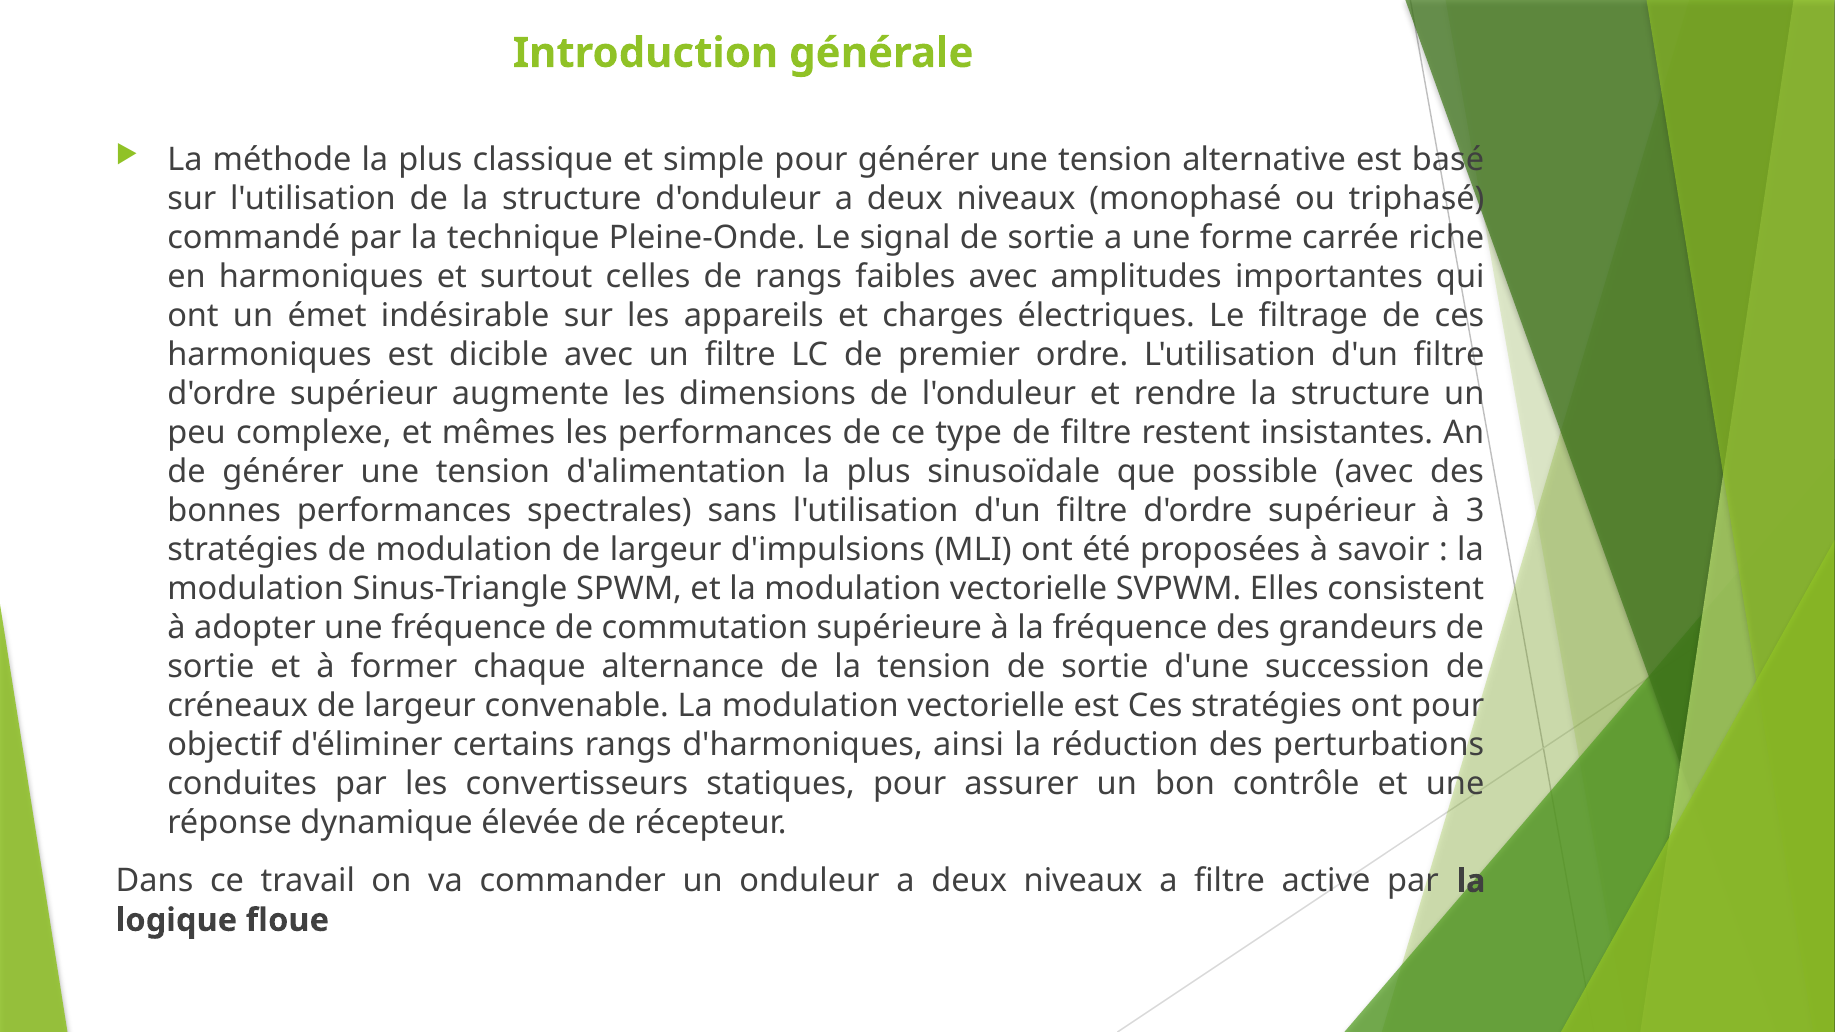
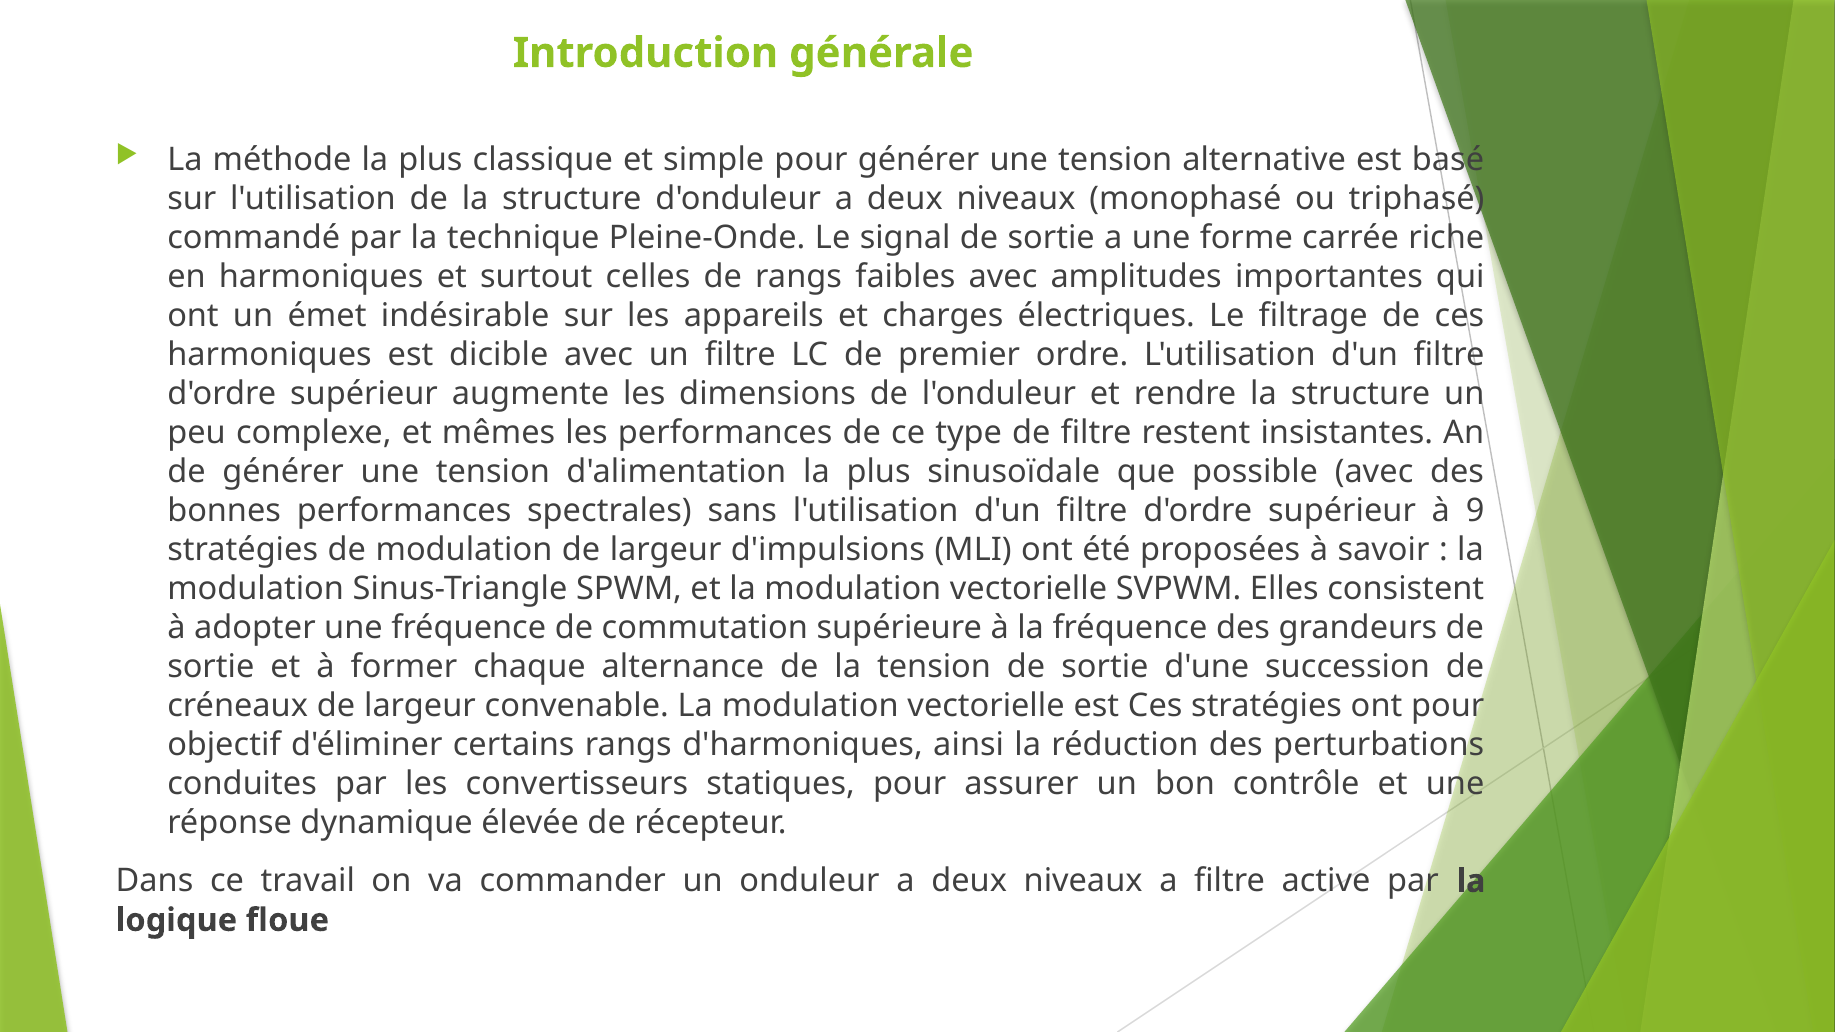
3: 3 -> 9
